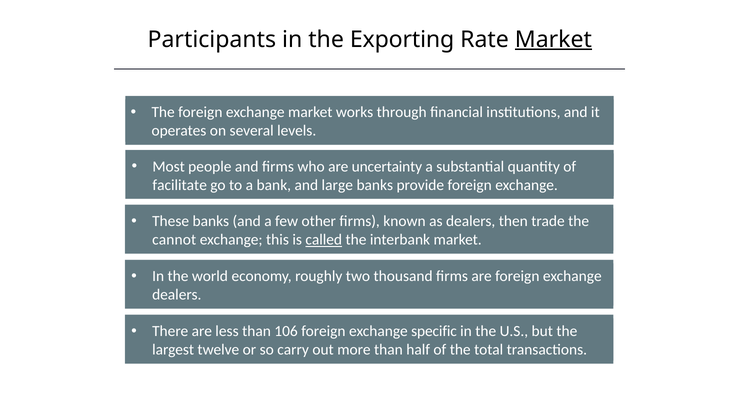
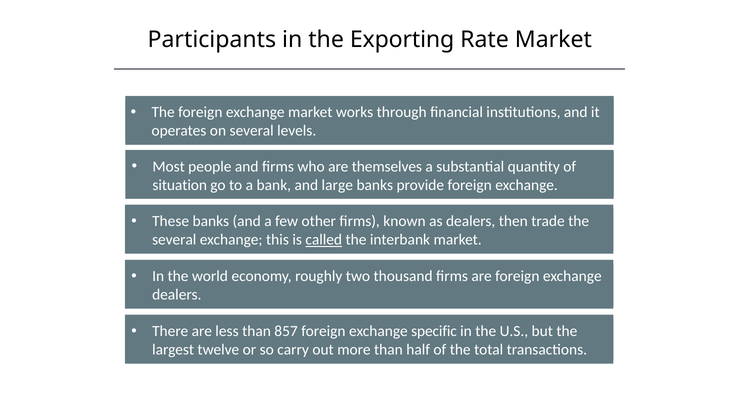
Market at (553, 39) underline: present -> none
uncertainty: uncertainty -> themselves
facilitate: facilitate -> situation
cannot at (174, 240): cannot -> several
106: 106 -> 857
